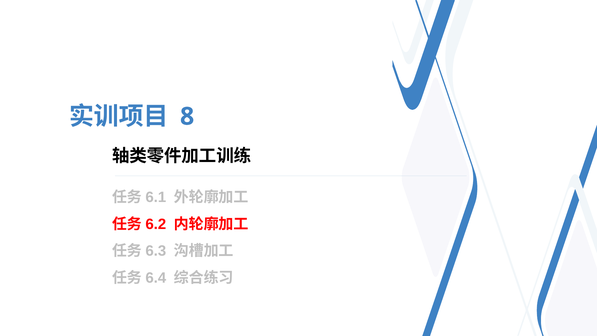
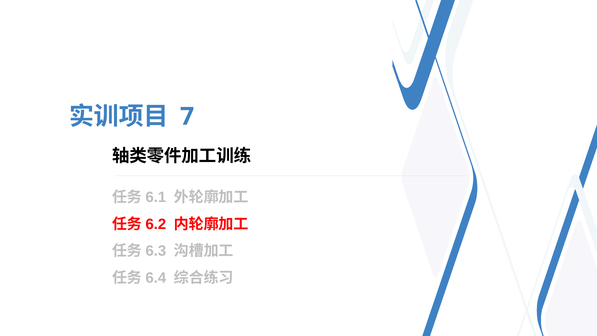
8: 8 -> 7
